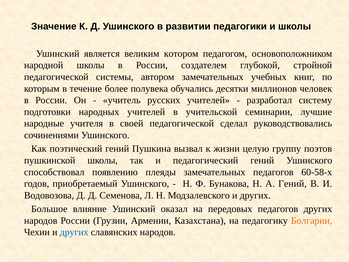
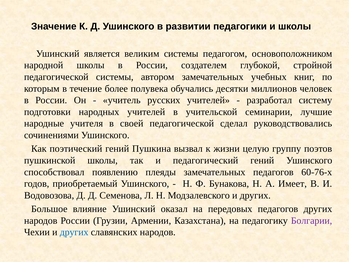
великим котором: котором -> системы
60-58-х: 60-58-х -> 60-76-х
А Гений: Гений -> Имеет
Болгарии colour: orange -> purple
